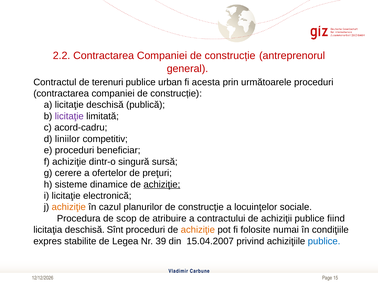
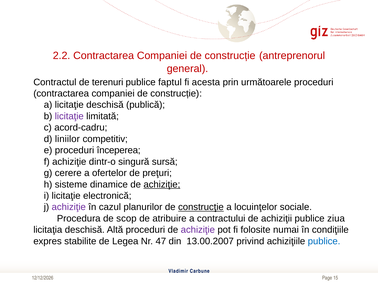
urban: urban -> faptul
beneficiar: beneficiar -> începerea
achiziţie at (69, 207) colour: orange -> purple
construcţie underline: none -> present
fiind: fiind -> ziua
Sînt: Sînt -> Altă
achiziţie at (198, 229) colour: orange -> purple
39: 39 -> 47
15.04.2007: 15.04.2007 -> 13.00.2007
